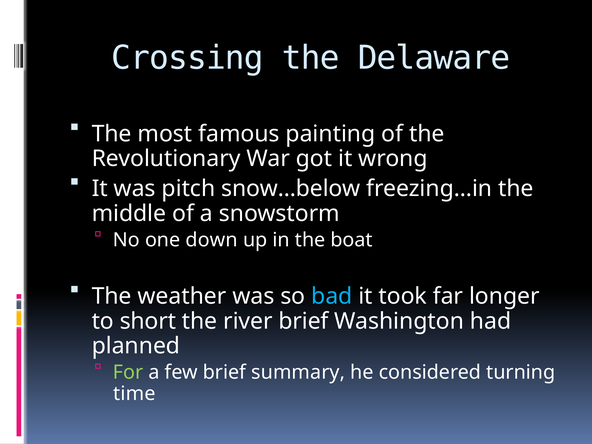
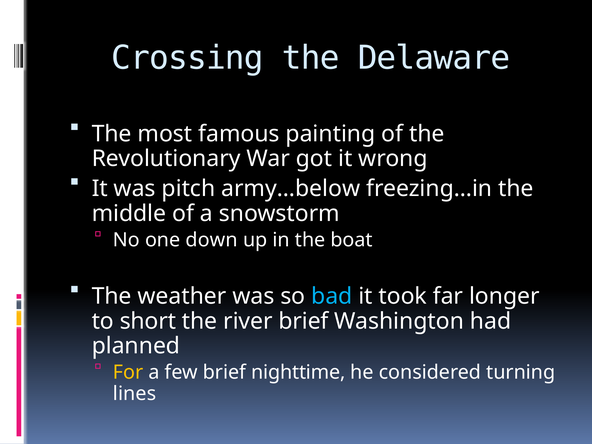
snow…below: snow…below -> army…below
For colour: light green -> yellow
summary: summary -> nighttime
time: time -> lines
